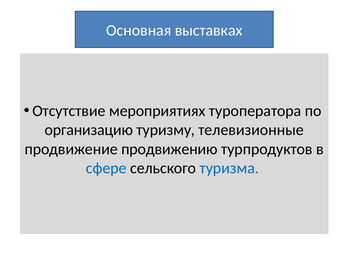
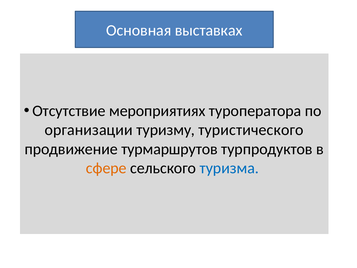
организацию: организацию -> организации
телевизионные: телевизионные -> туристического
продвижению: продвижению -> турмаршрутов
сфере colour: blue -> orange
